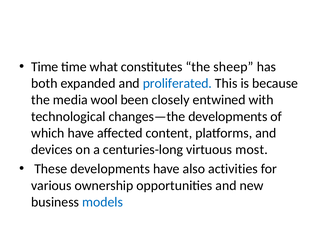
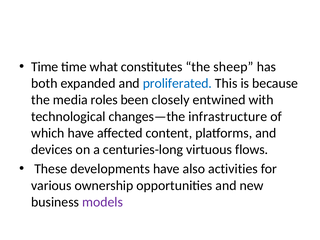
wool: wool -> roles
changes—the developments: developments -> infrastructure
most: most -> flows
models colour: blue -> purple
